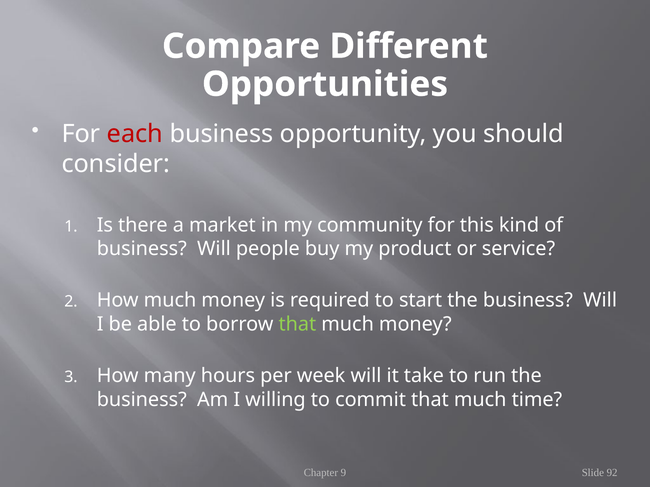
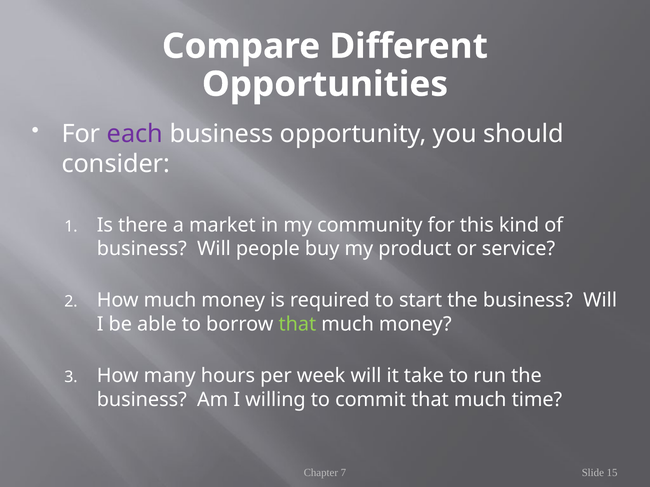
each colour: red -> purple
9: 9 -> 7
92: 92 -> 15
